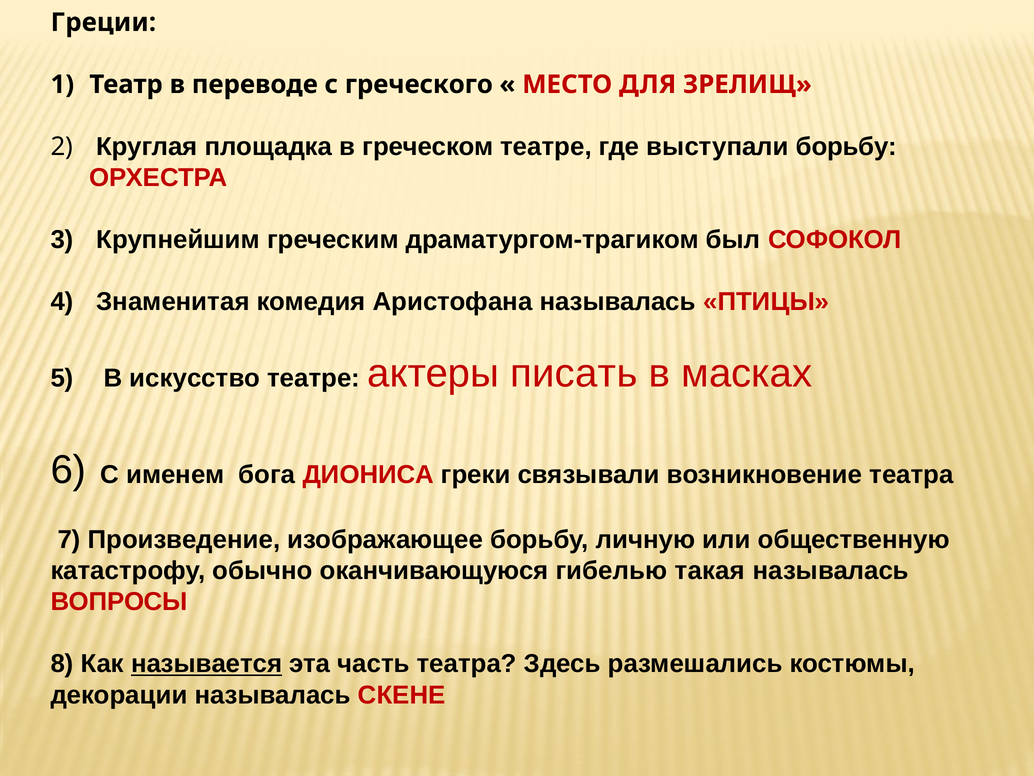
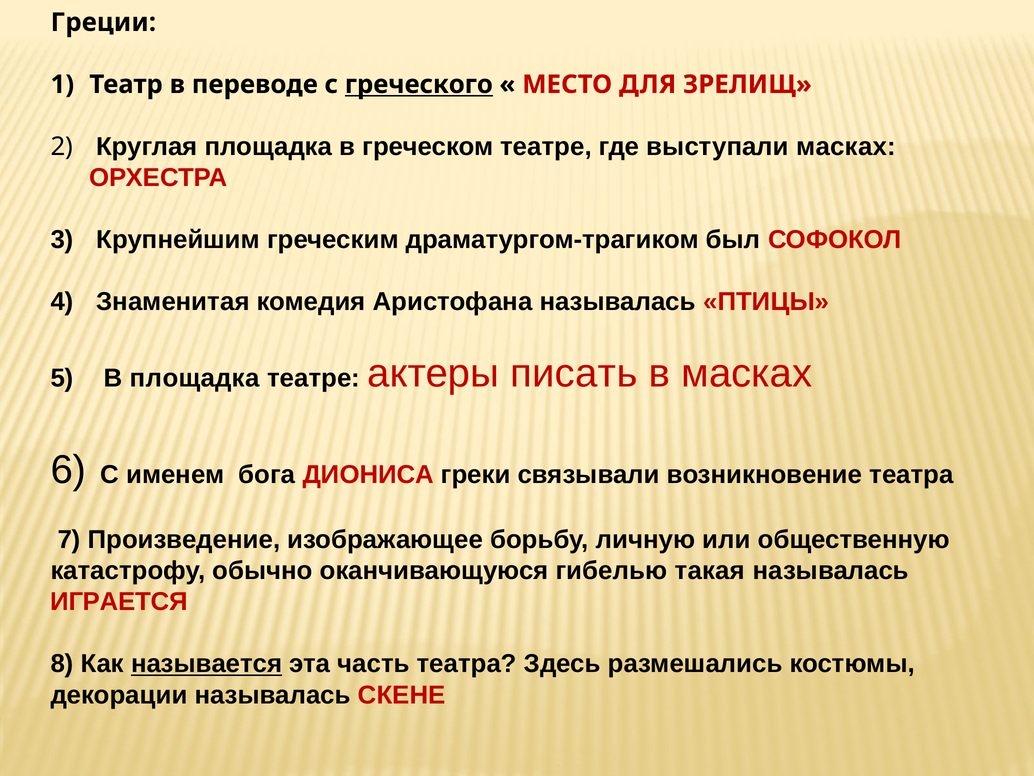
греческого underline: none -> present
выступали борьбу: борьбу -> масках
В искусство: искусство -> площадка
ВОПРОСЫ: ВОПРОСЫ -> ИГРАЕТСЯ
